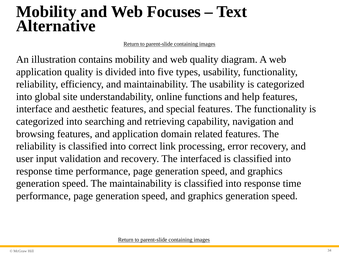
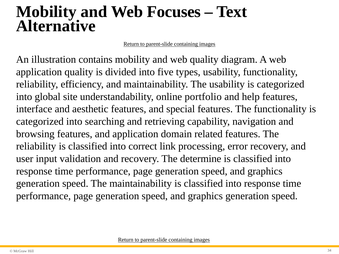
functions: functions -> portfolio
interfaced: interfaced -> determine
